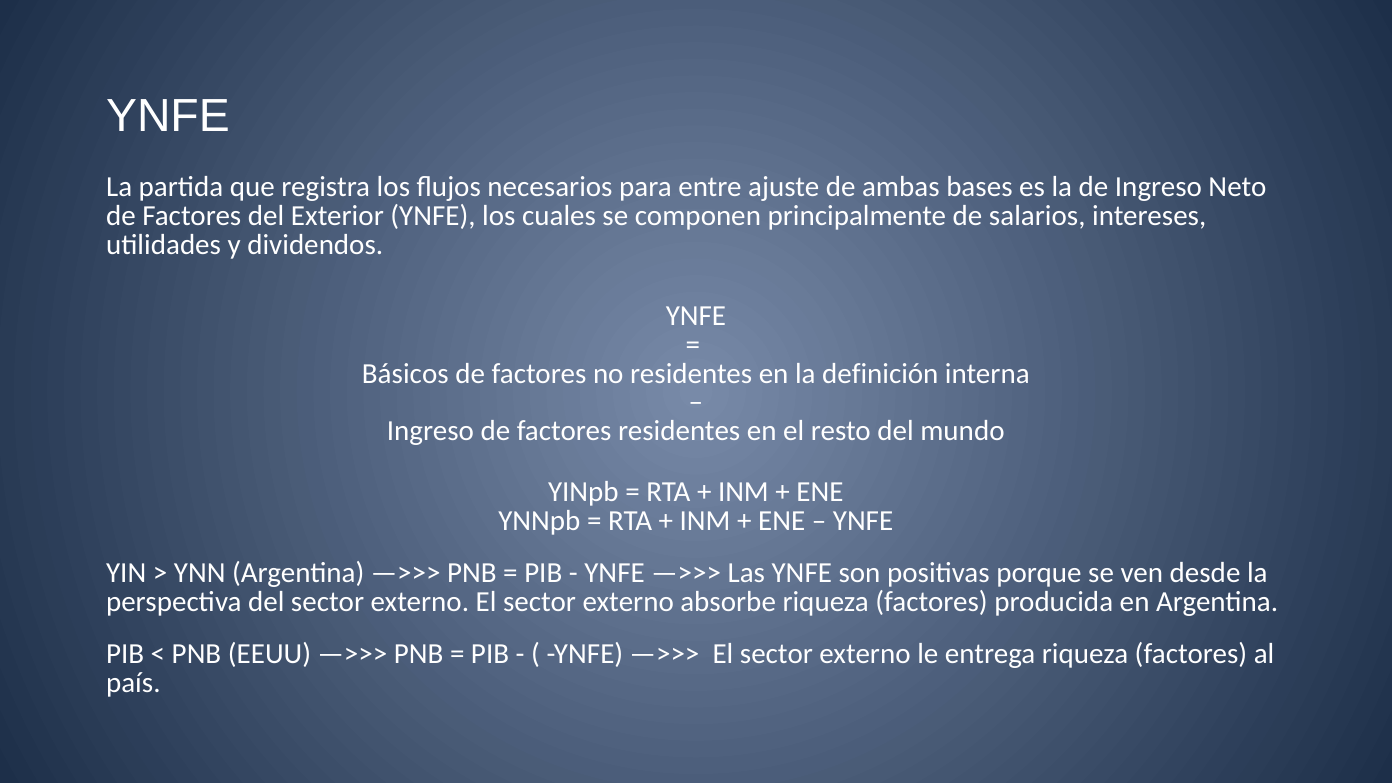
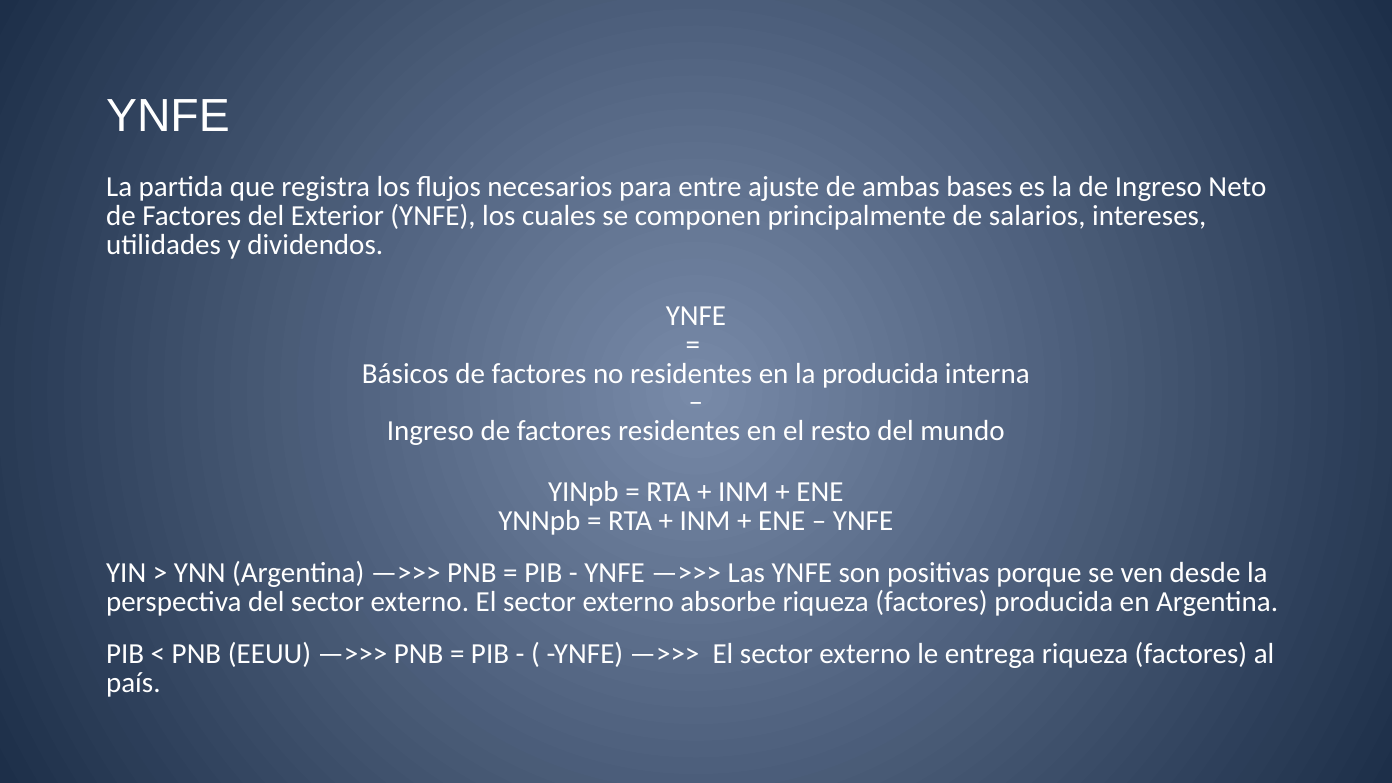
la definición: definición -> producida
